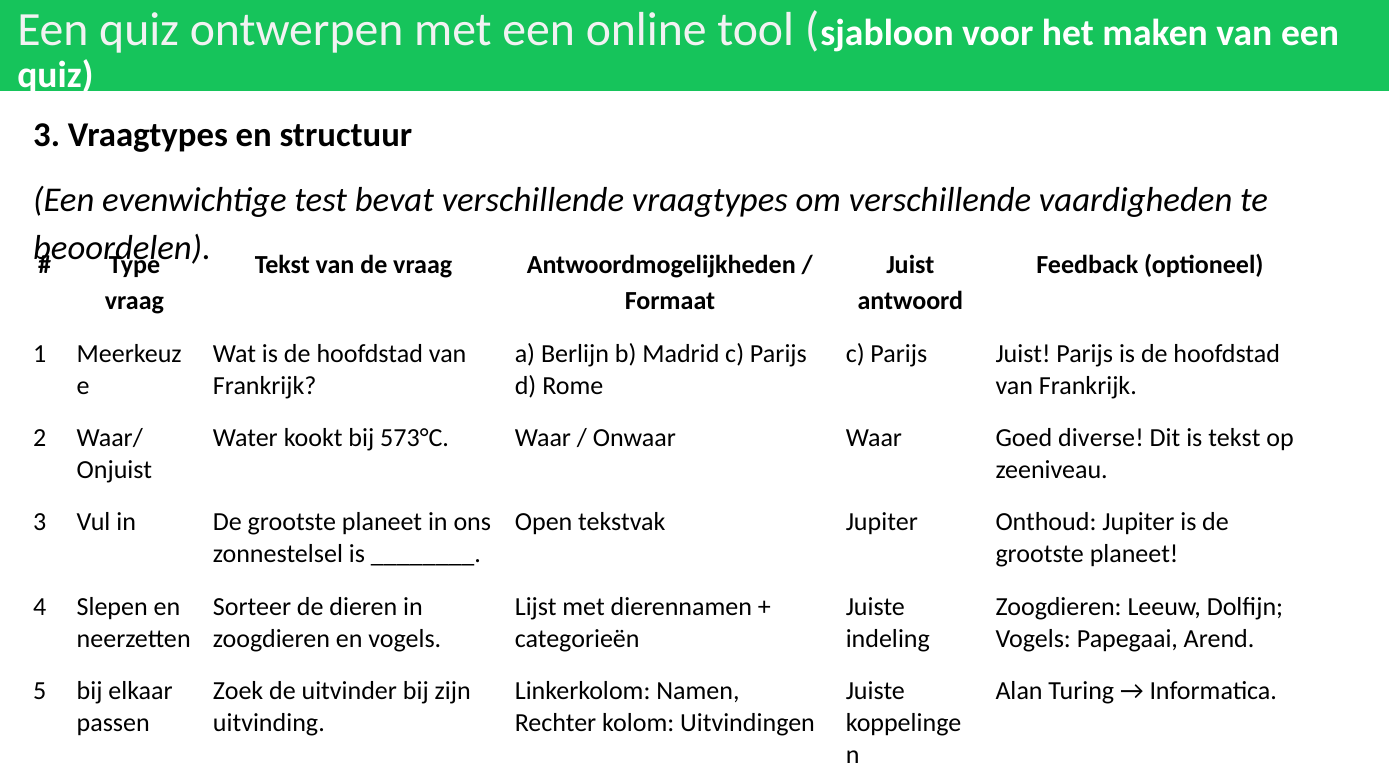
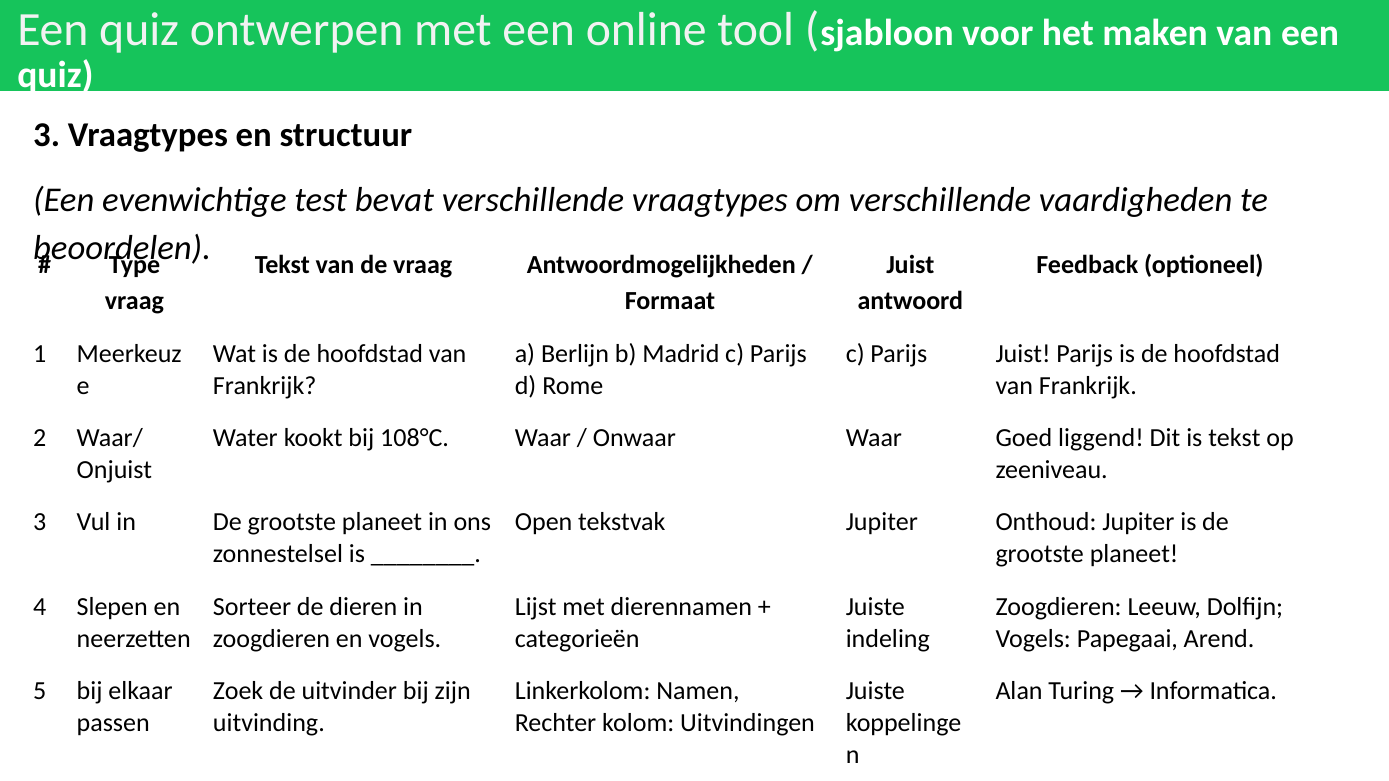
573°C: 573°C -> 108°C
diverse: diverse -> liggend
